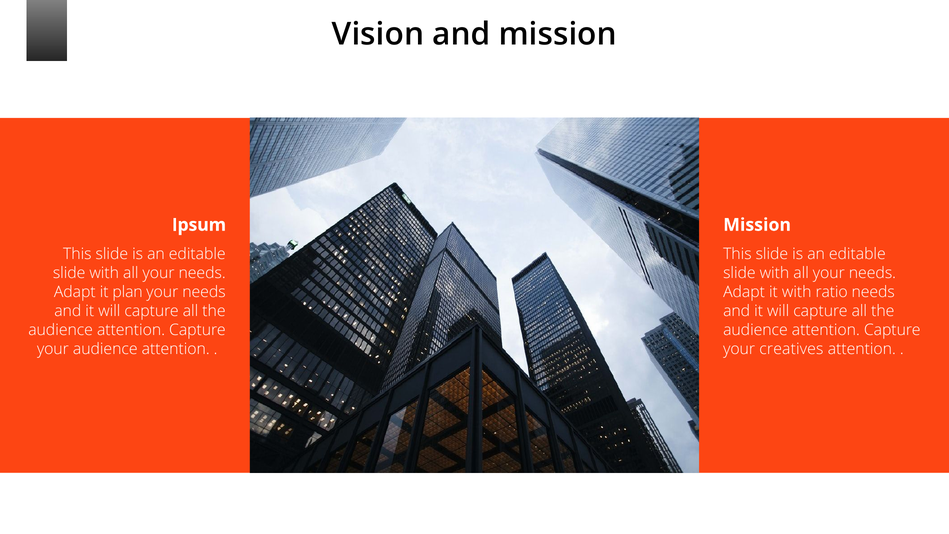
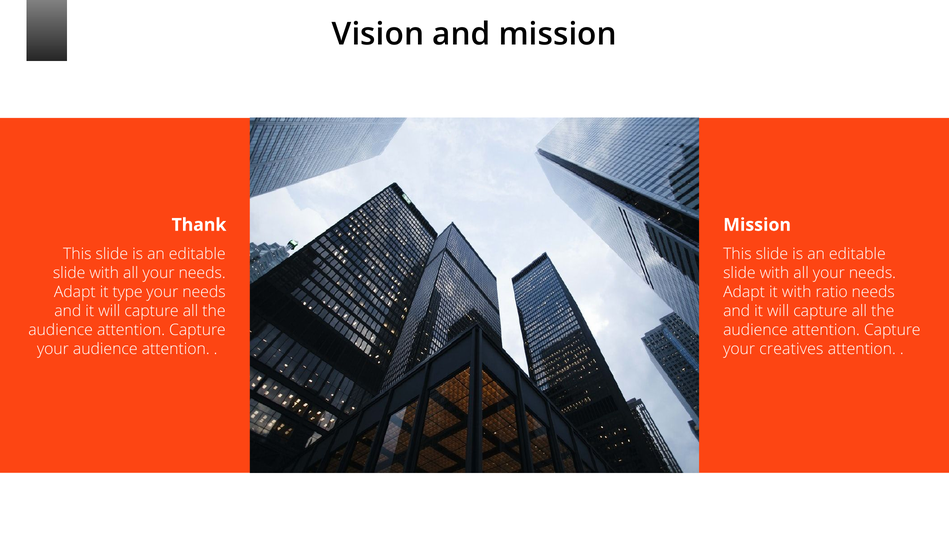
Ipsum: Ipsum -> Thank
plan: plan -> type
